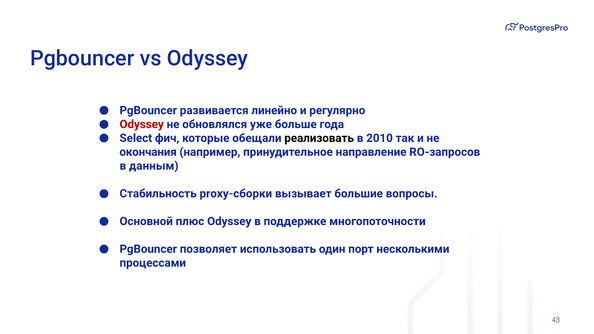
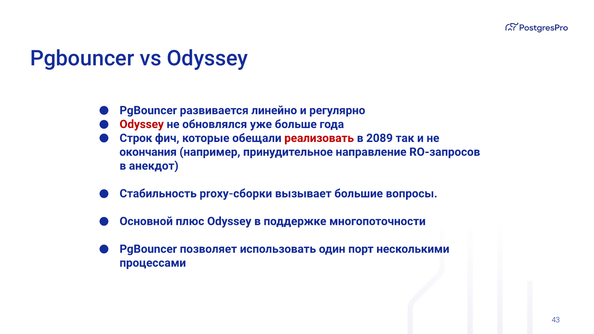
Select: Select -> Строк
реализовать colour: black -> red
2010: 2010 -> 2089
данным: данным -> анекдот
